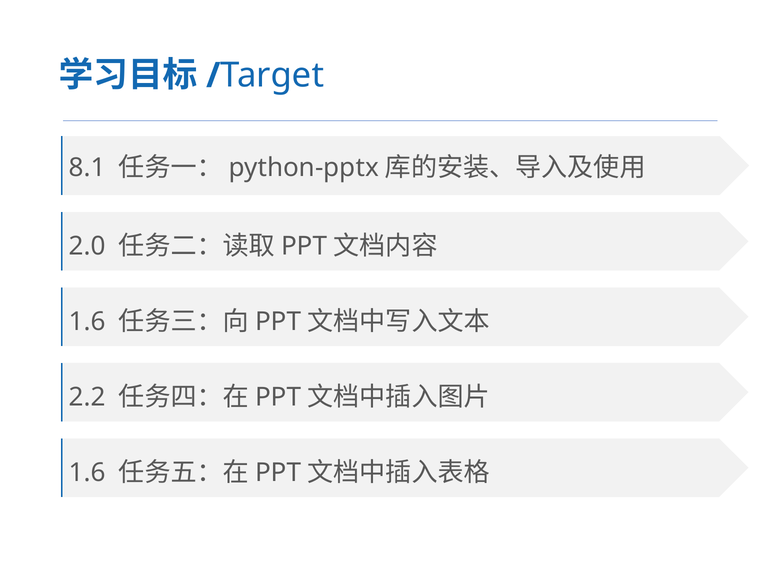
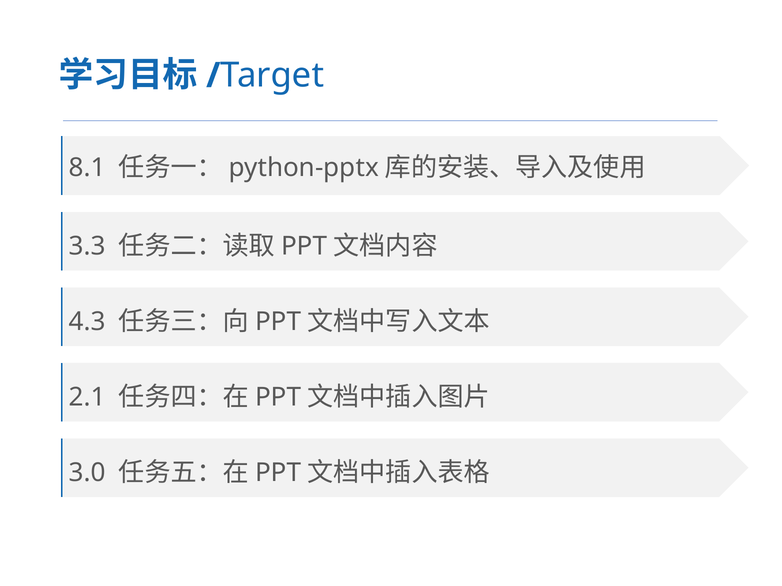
2.0: 2.0 -> 3.3
1.6 at (87, 322): 1.6 -> 4.3
2.2: 2.2 -> 2.1
1.6 at (87, 473): 1.6 -> 3.0
